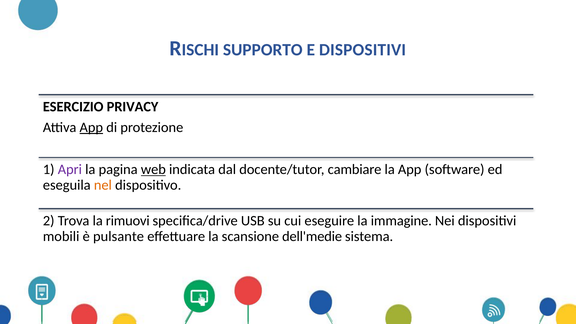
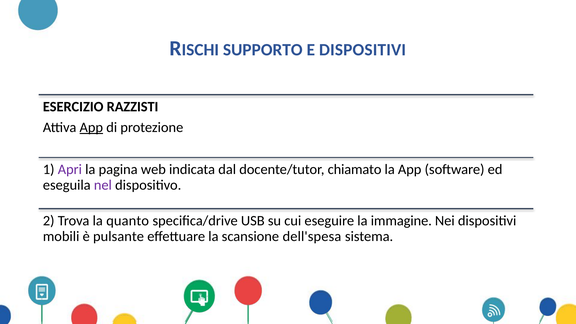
PRIVACY: PRIVACY -> RAZZISTI
web underline: present -> none
cambiare: cambiare -> chiamato
nel colour: orange -> purple
rimuovi: rimuovi -> quanto
dell'medie: dell'medie -> dell'spesa
